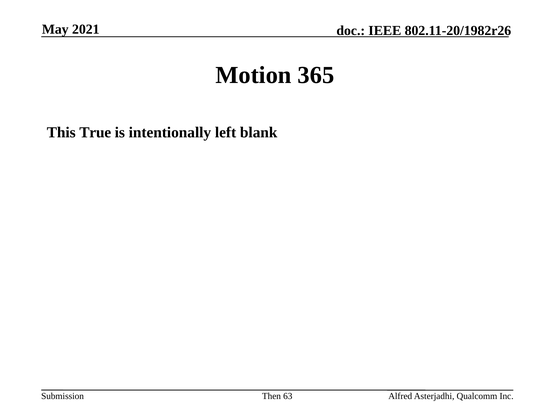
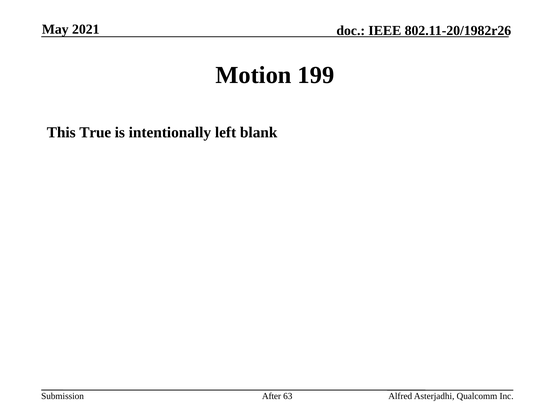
365: 365 -> 199
Then: Then -> After
